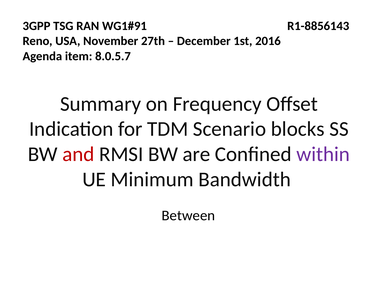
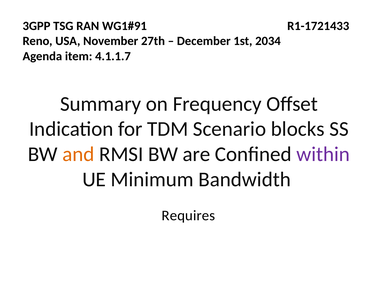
R1-8856143: R1-8856143 -> R1-1721433
2016: 2016 -> 2034
8.0.5.7: 8.0.5.7 -> 4.1.1.7
and colour: red -> orange
Between: Between -> Requires
